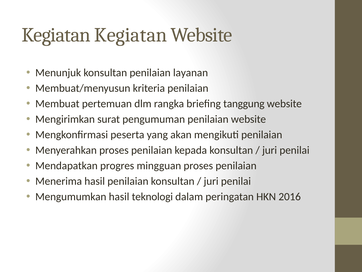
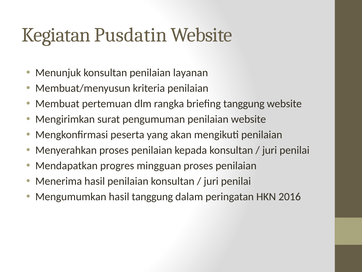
Kegiatan Kegiatan: Kegiatan -> Pusdatin
hasil teknologi: teknologi -> tanggung
